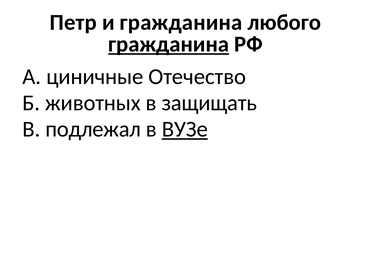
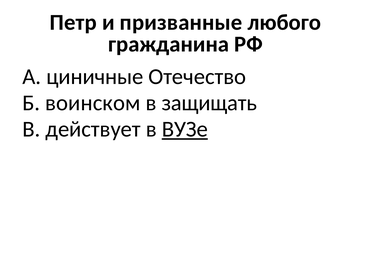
и гражданина: гражданина -> призванные
гражданина at (169, 44) underline: present -> none
животных: животных -> воинском
подлежал: подлежал -> действует
